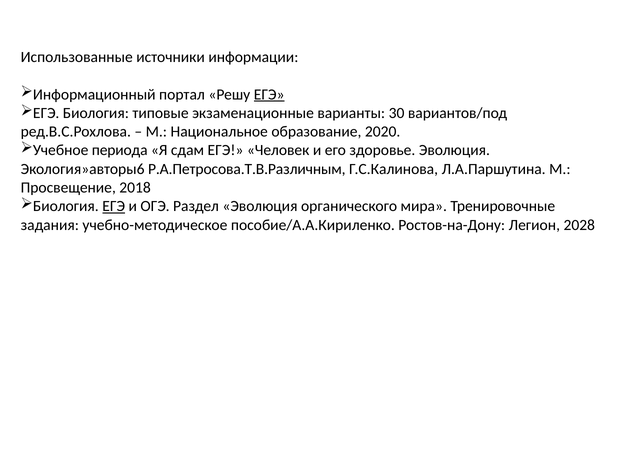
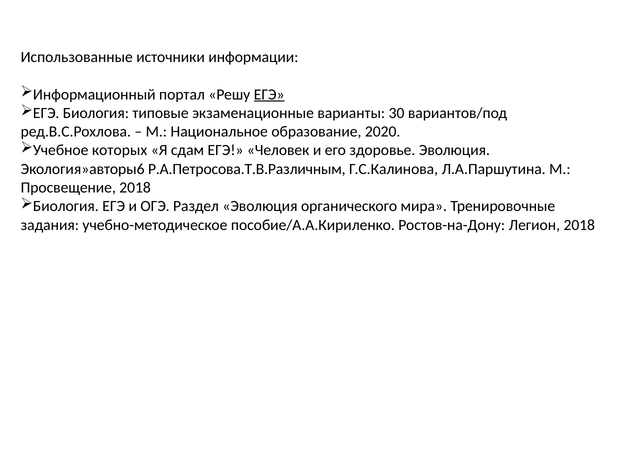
периода: периода -> которых
ЕГЭ at (114, 206) underline: present -> none
Легион 2028: 2028 -> 2018
